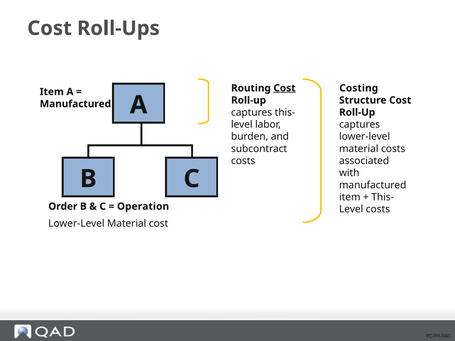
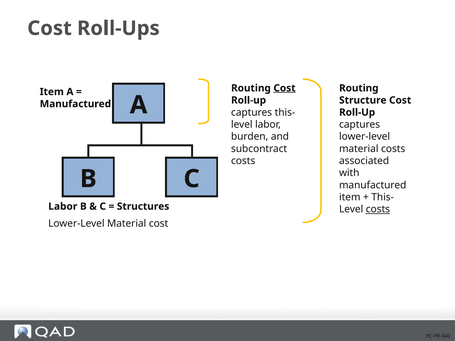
Costing at (359, 88): Costing -> Routing
Order at (63, 207): Order -> Labor
Operation: Operation -> Structures
costs at (378, 209) underline: none -> present
